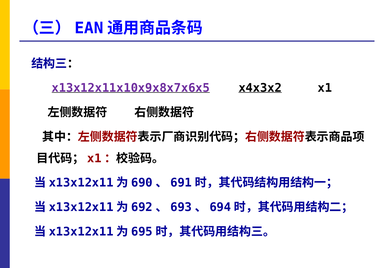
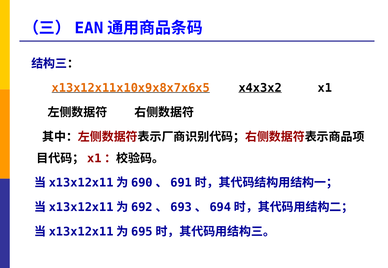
x13x12x11x10x9x8x7x6x5 colour: purple -> orange
